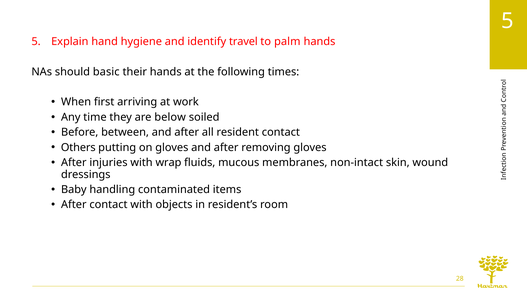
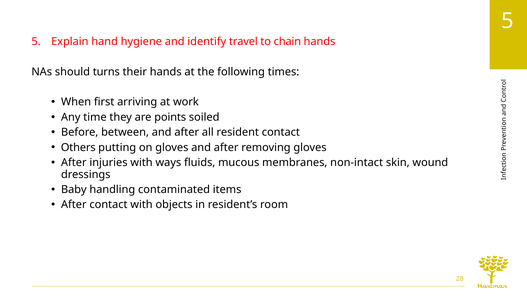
palm: palm -> chain
basic: basic -> turns
below: below -> points
wrap: wrap -> ways
